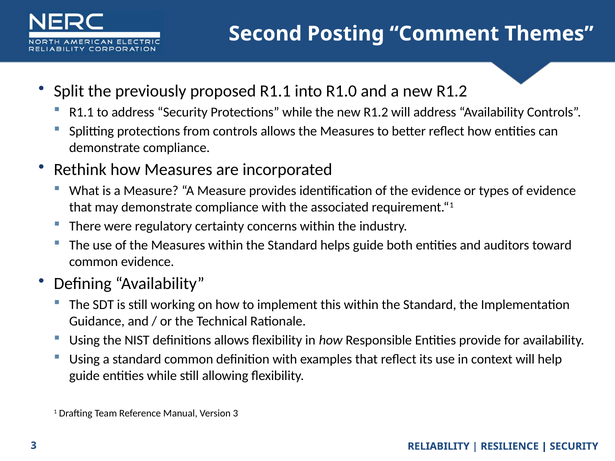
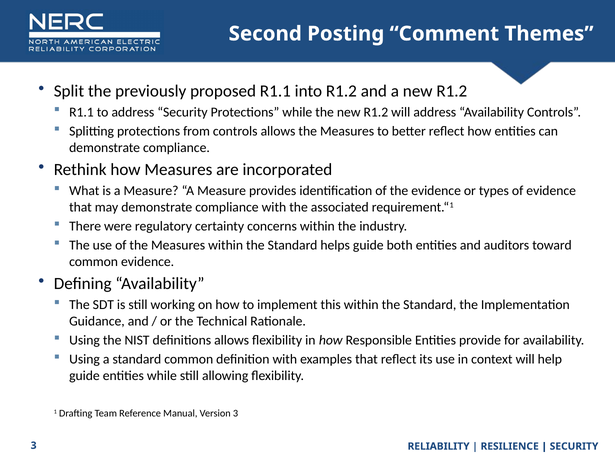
into R1.0: R1.0 -> R1.2
